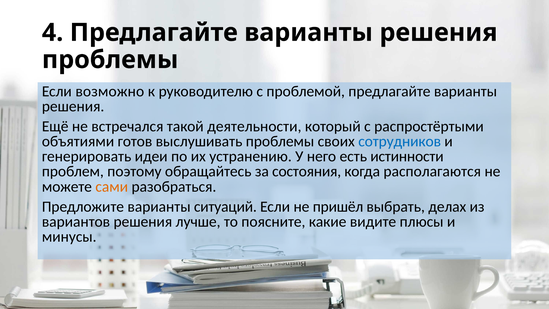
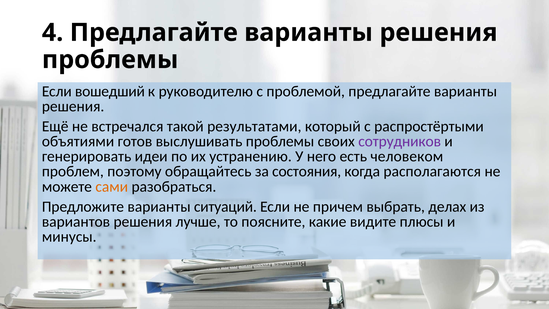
возможно: возможно -> вошедший
деятельности: деятельности -> результатами
сотрудников colour: blue -> purple
истинности: истинности -> человеком
пришёл: пришёл -> причем
